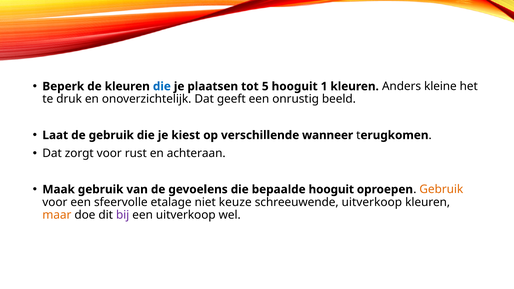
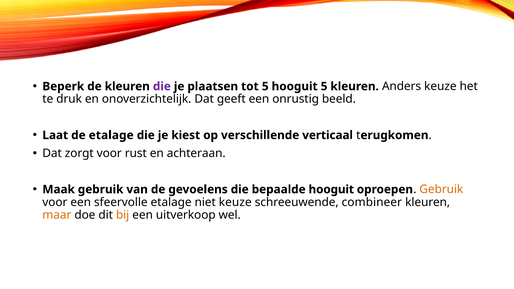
die at (162, 86) colour: blue -> purple
hooguit 1: 1 -> 5
Anders kleine: kleine -> keuze
de gebruik: gebruik -> etalage
wanneer: wanneer -> verticaal
schreeuwende uitverkoop: uitverkoop -> combineer
bij colour: purple -> orange
